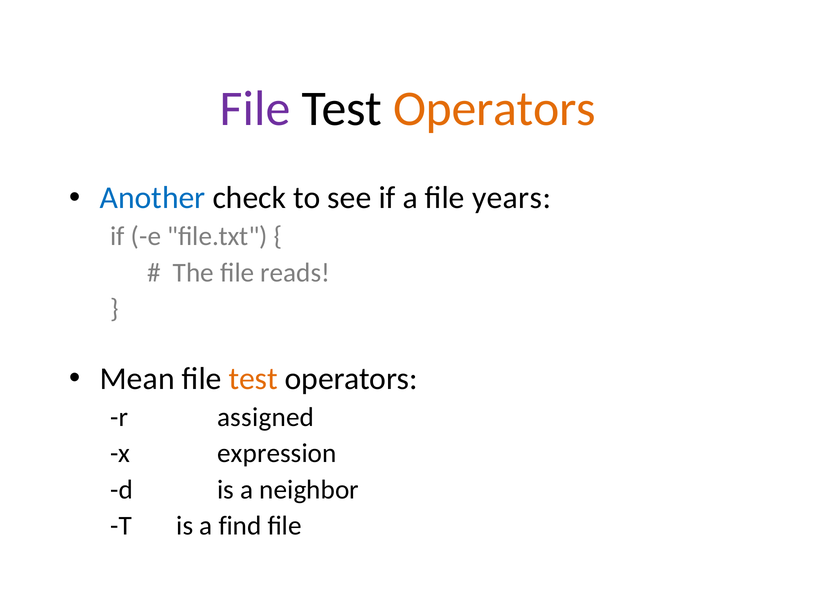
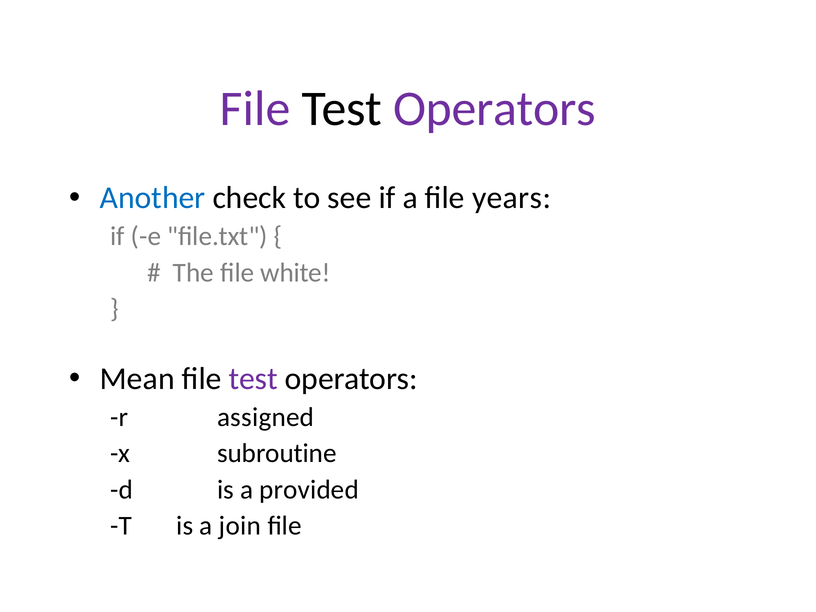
Operators at (495, 109) colour: orange -> purple
reads: reads -> white
test at (253, 379) colour: orange -> purple
expression: expression -> subroutine
neighbor: neighbor -> provided
find: find -> join
